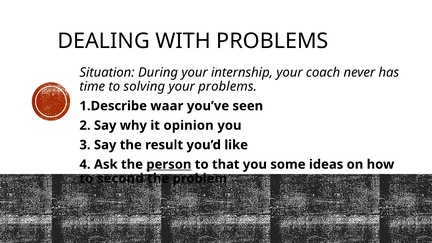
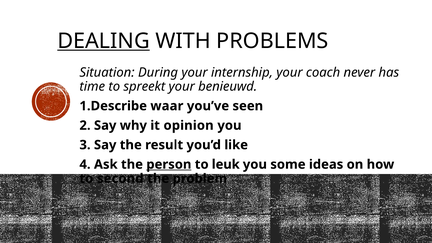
DEALING underline: none -> present
solving: solving -> spreekt
your problems: problems -> benieuwd
that: that -> leuk
